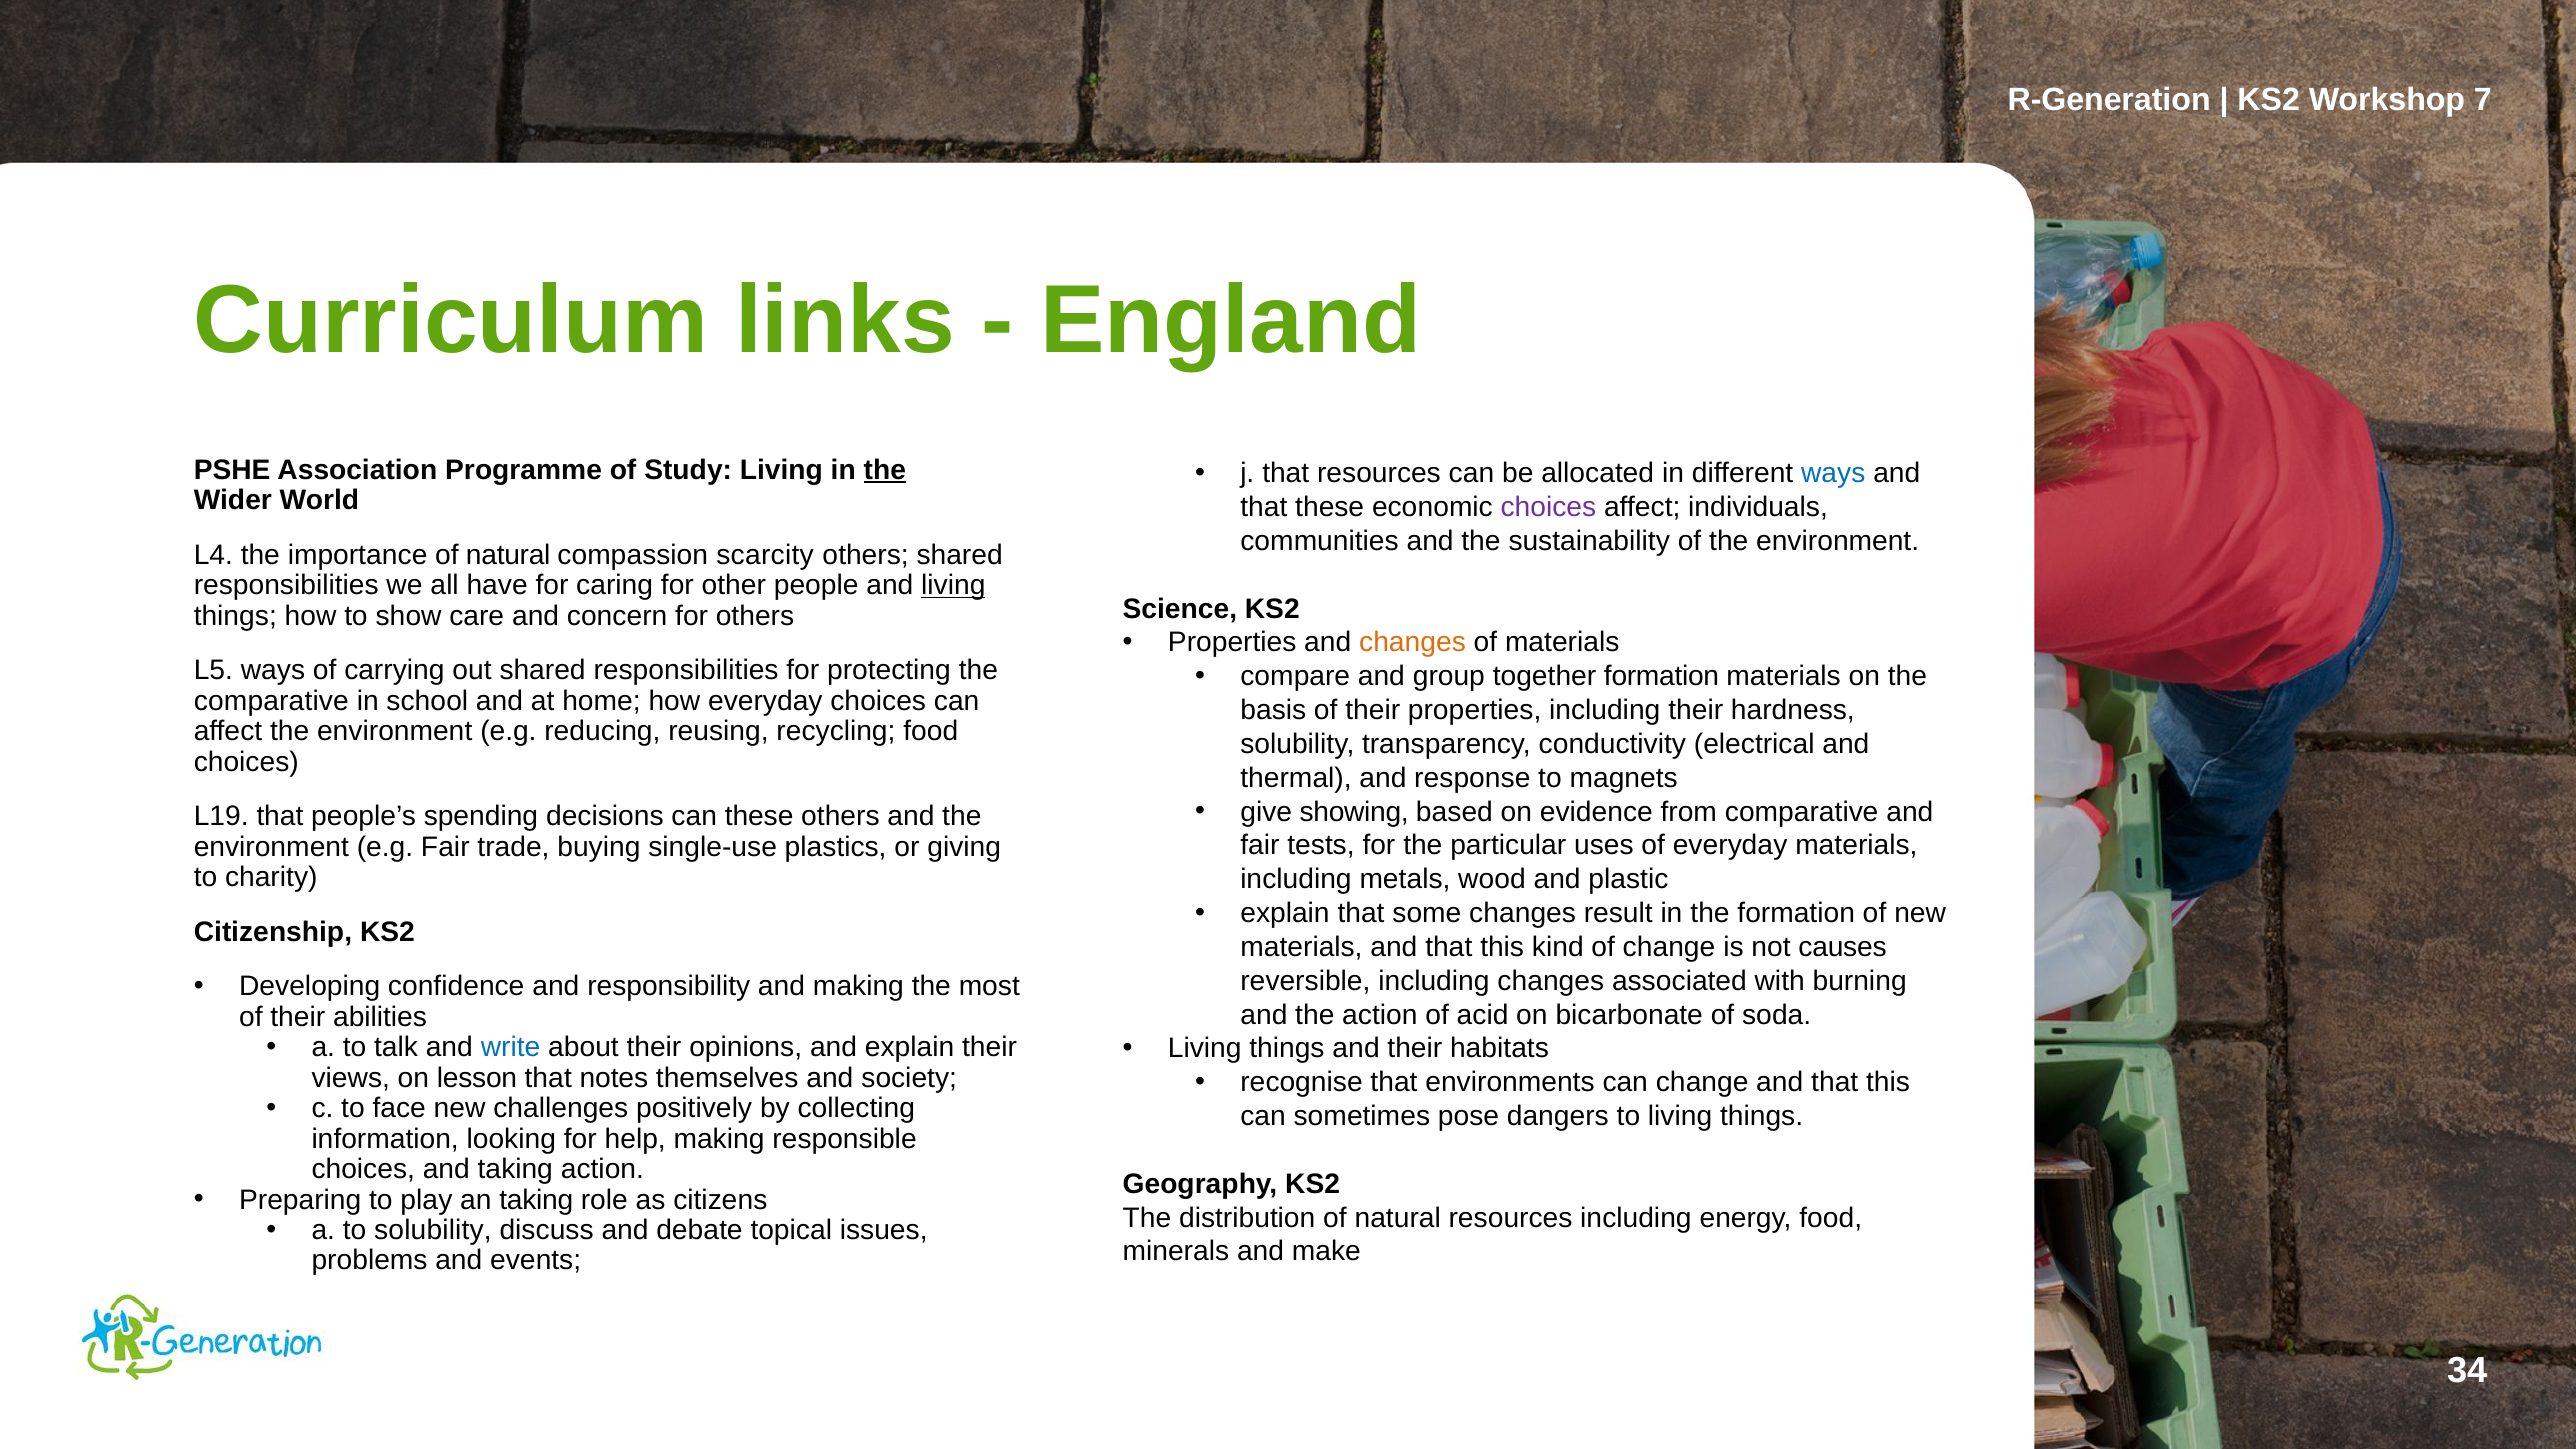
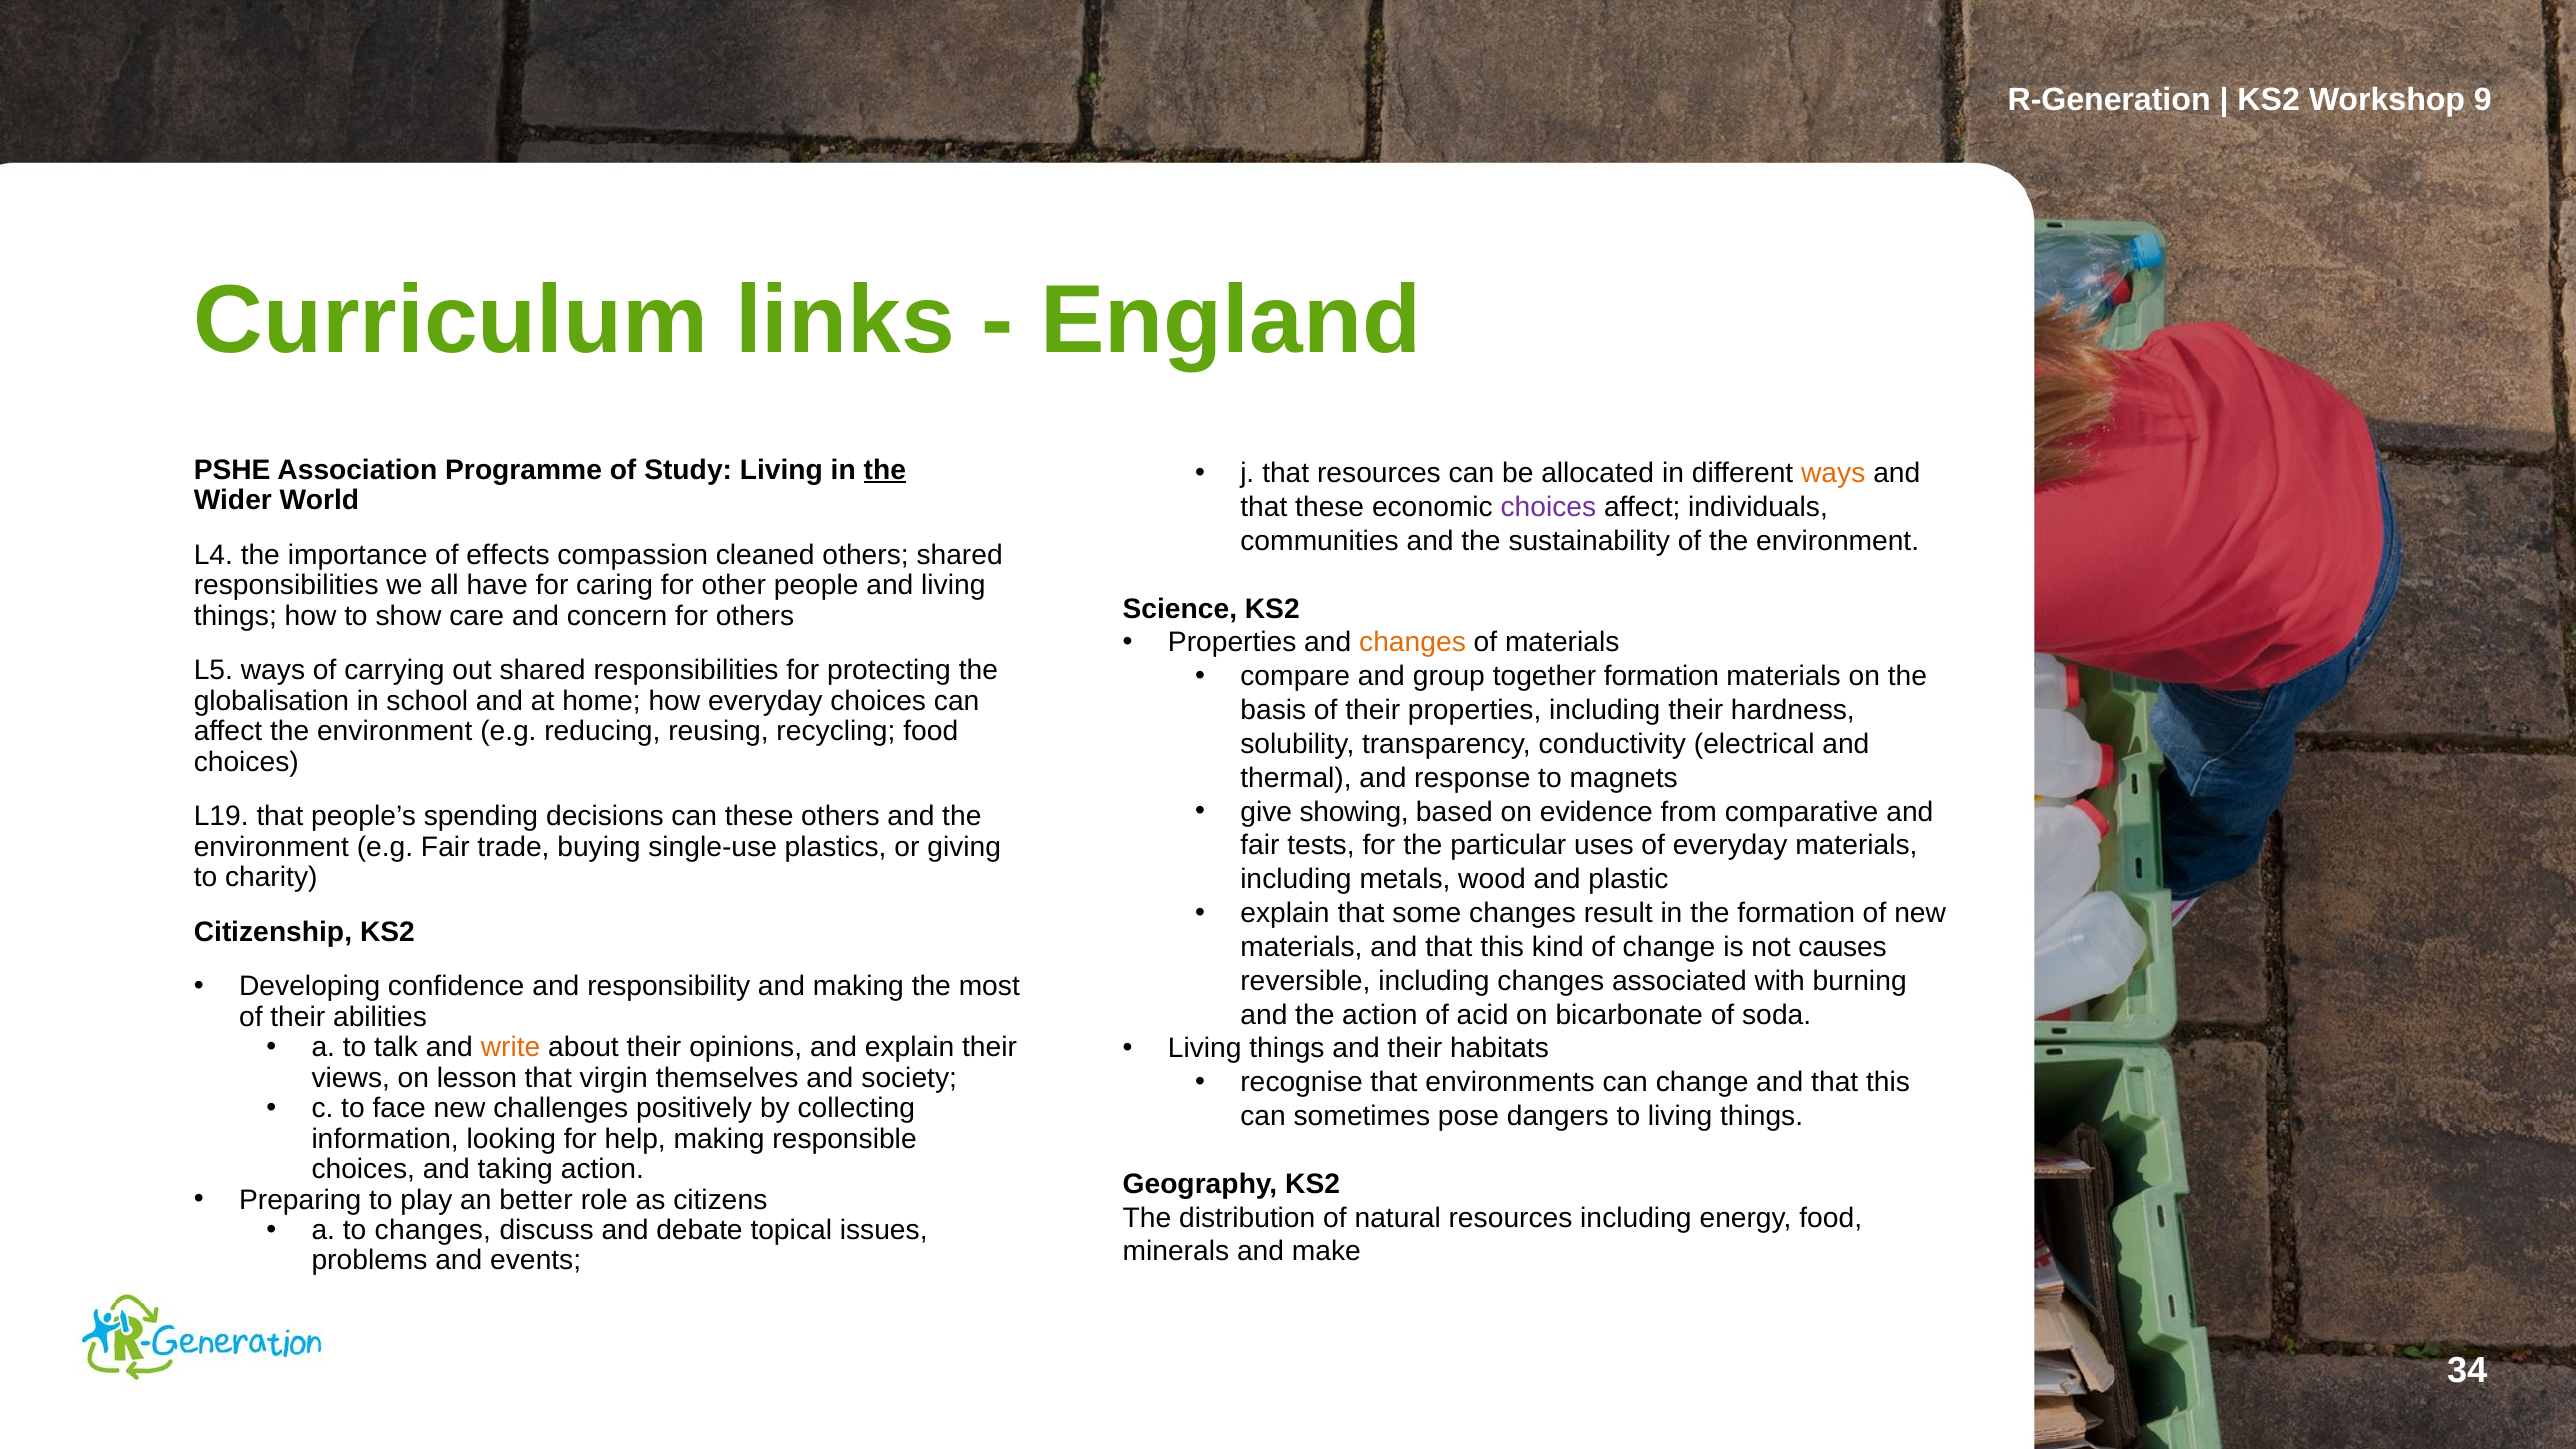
7: 7 -> 9
ways at (1833, 473) colour: blue -> orange
importance of natural: natural -> effects
scarcity: scarcity -> cleaned
living at (953, 585) underline: present -> none
comparative at (271, 701): comparative -> globalisation
write colour: blue -> orange
notes: notes -> virgin
an taking: taking -> better
to solubility: solubility -> changes
